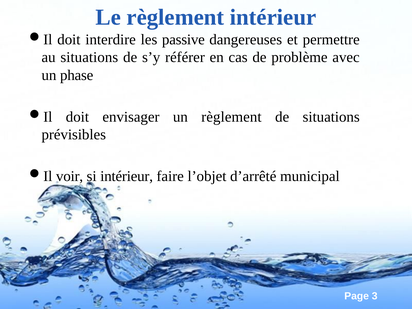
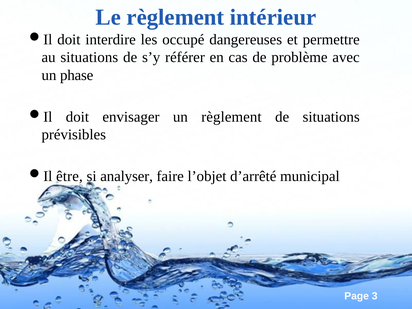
passive: passive -> occupé
voir: voir -> être
si intérieur: intérieur -> analyser
